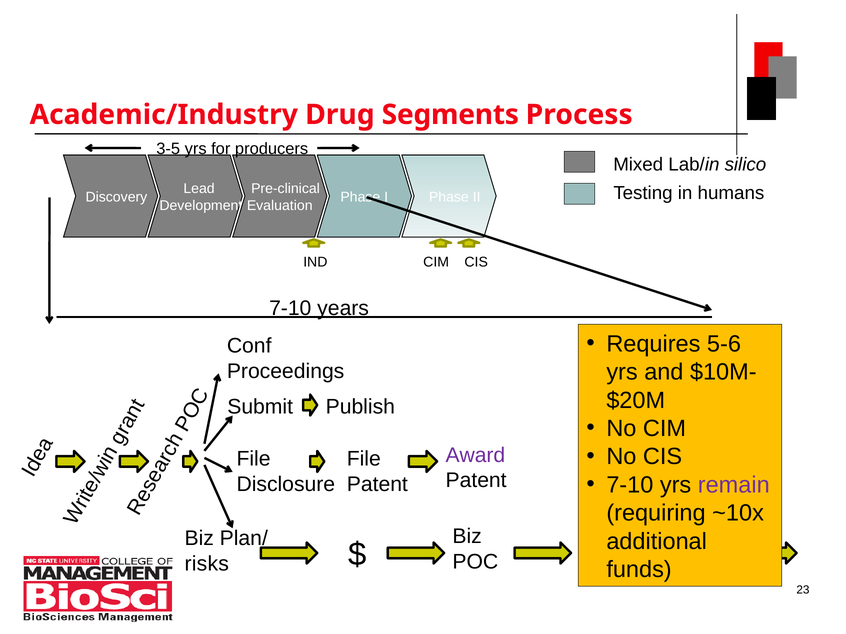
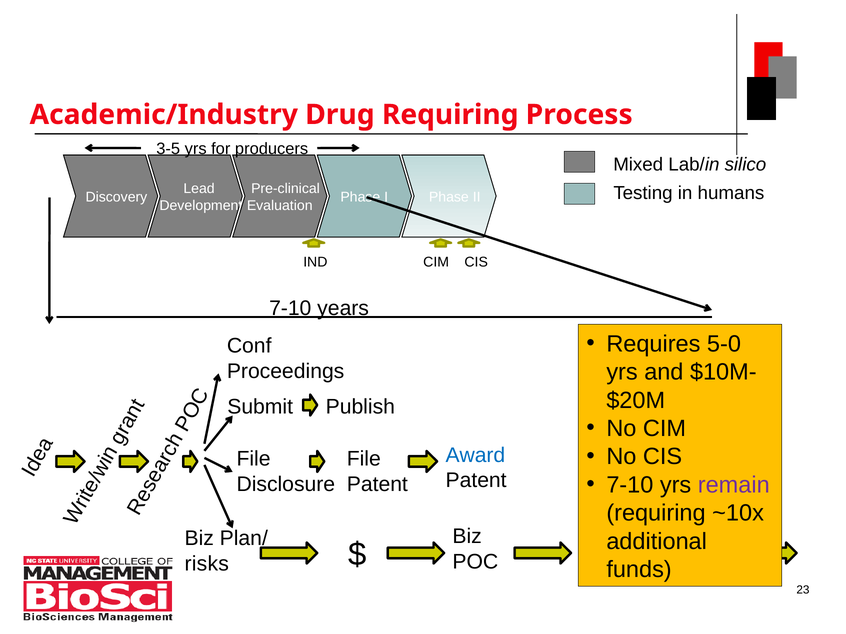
Drug Segments: Segments -> Requiring
5-6: 5-6 -> 5-0
Award colour: purple -> blue
